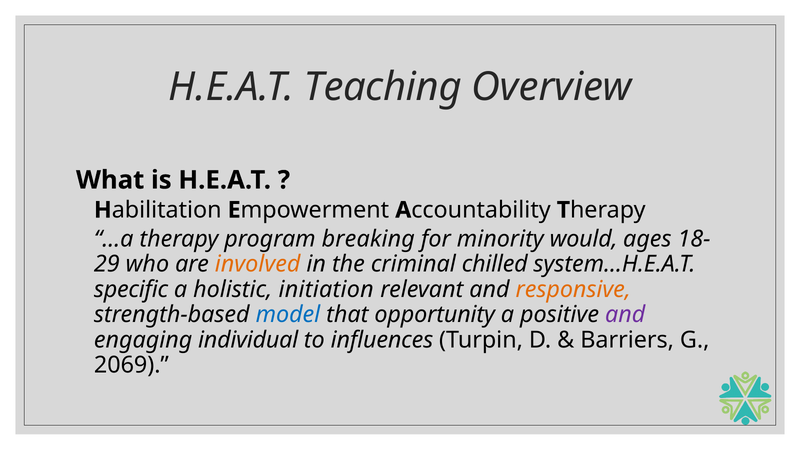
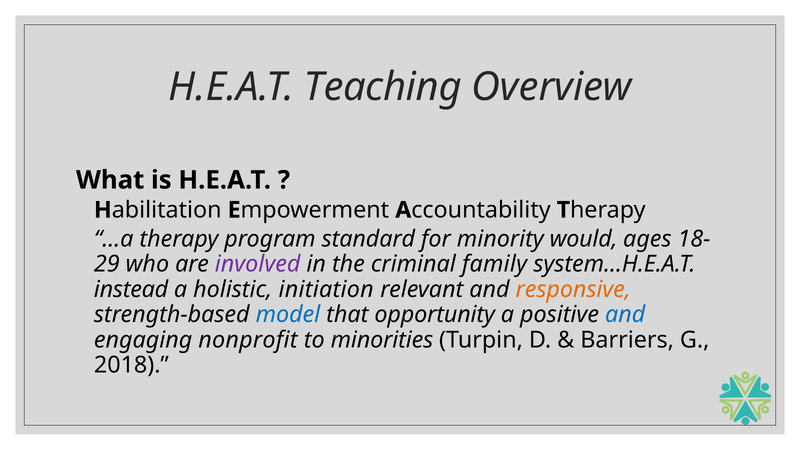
breaking: breaking -> standard
involved colour: orange -> purple
chilled: chilled -> family
specific: specific -> instead
and at (625, 315) colour: purple -> blue
individual: individual -> nonprofit
influences: influences -> minorities
2069: 2069 -> 2018
